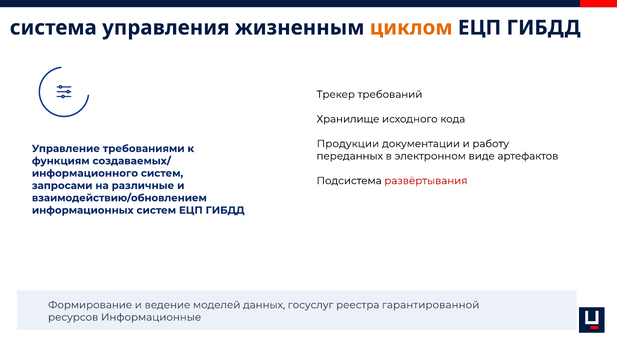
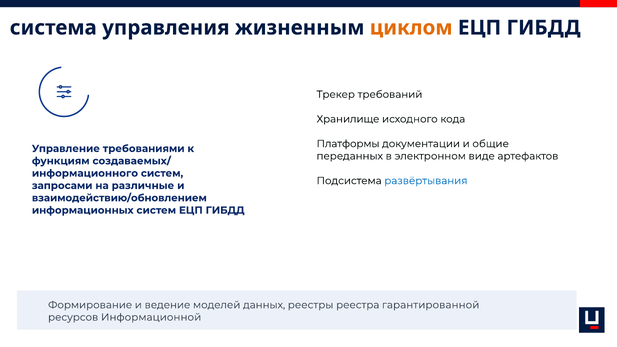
Продукции: Продукции -> Платформы
работу: работу -> общие
развёртывания colour: red -> blue
госуслуг: госуслуг -> реестры
Информационные: Информационные -> Информационной
